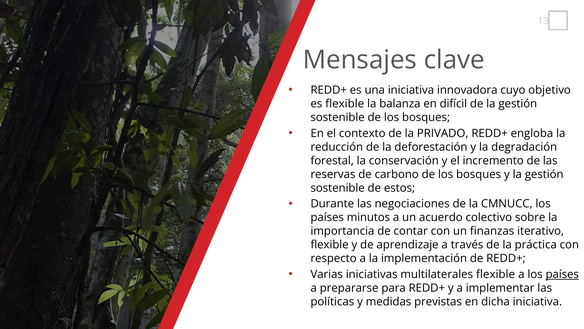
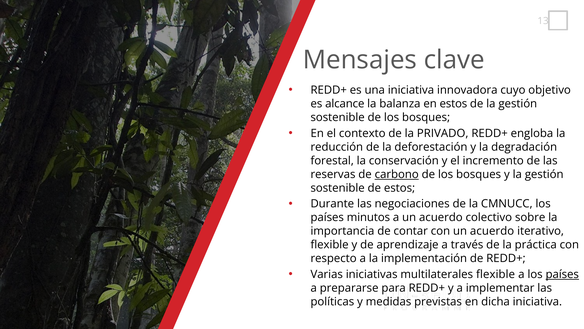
es flexible: flexible -> alcance
en difícil: difícil -> estos
carbono underline: none -> present
con un finanzas: finanzas -> acuerdo
